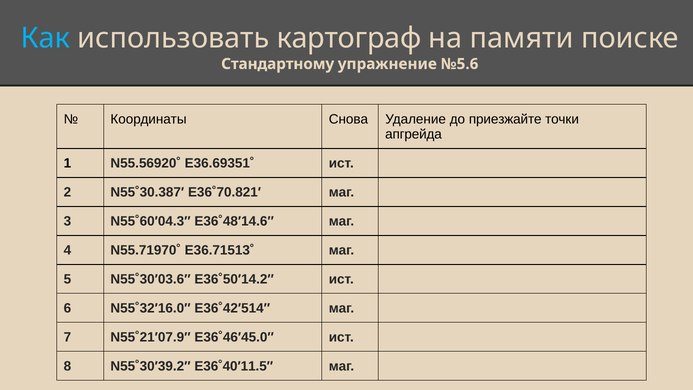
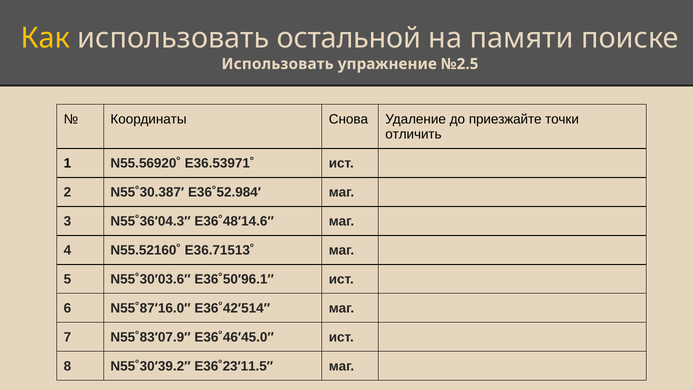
Как colour: light blue -> yellow
картограф: картограф -> остальной
Стандартному at (278, 64): Стандартному -> Использовать
№5.6: №5.6 -> №2.5
апгрейда: апгрейда -> отличить
E36.69351˚: E36.69351˚ -> E36.53971˚
E36˚70.821′: E36˚70.821′ -> E36˚52.984′
N55˚60′04.3″: N55˚60′04.3″ -> N55˚36′04.3″
N55.71970˚: N55.71970˚ -> N55.52160˚
E36˚50′14.2″: E36˚50′14.2″ -> E36˚50′96.1″
N55˚32′16.0″: N55˚32′16.0″ -> N55˚87′16.0″
N55˚21′07.9″: N55˚21′07.9″ -> N55˚83′07.9″
E36˚40′11.5″: E36˚40′11.5″ -> E36˚23′11.5″
